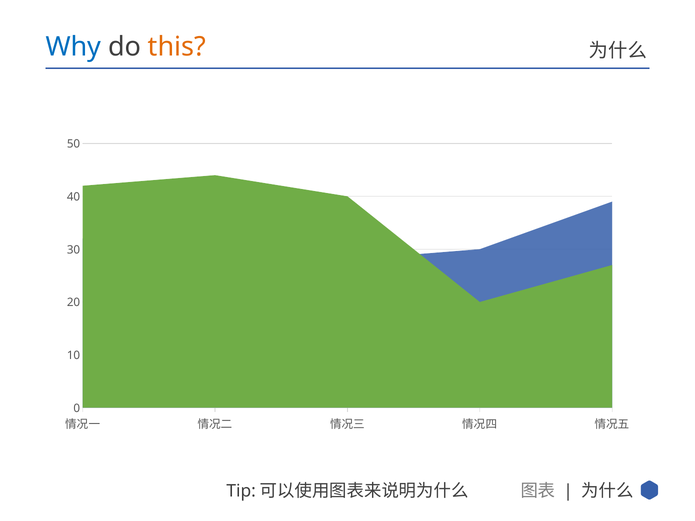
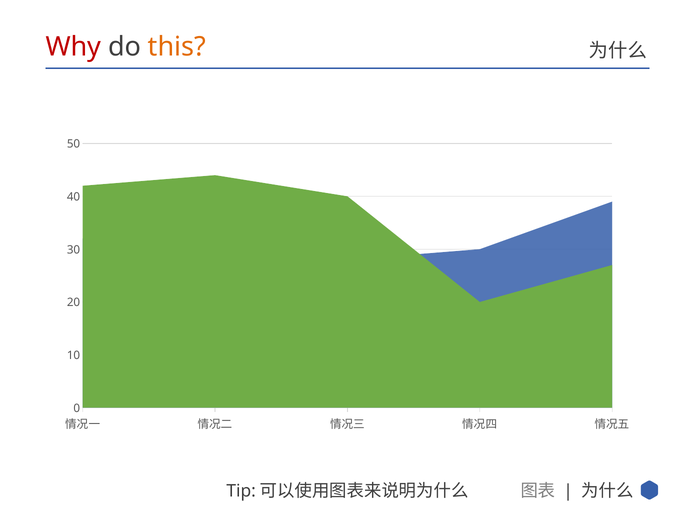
Why colour: blue -> red
